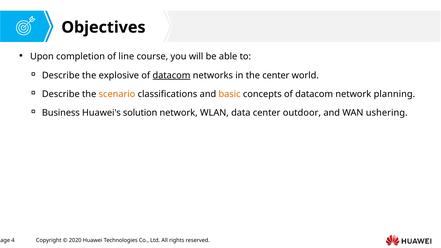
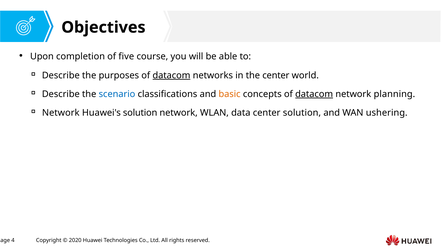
line: line -> five
explosive: explosive -> purposes
scenario colour: orange -> blue
datacom at (314, 94) underline: none -> present
Business at (61, 113): Business -> Network
center outdoor: outdoor -> solution
